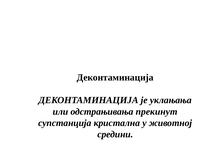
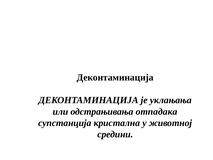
прекинут: прекинут -> отпадака
